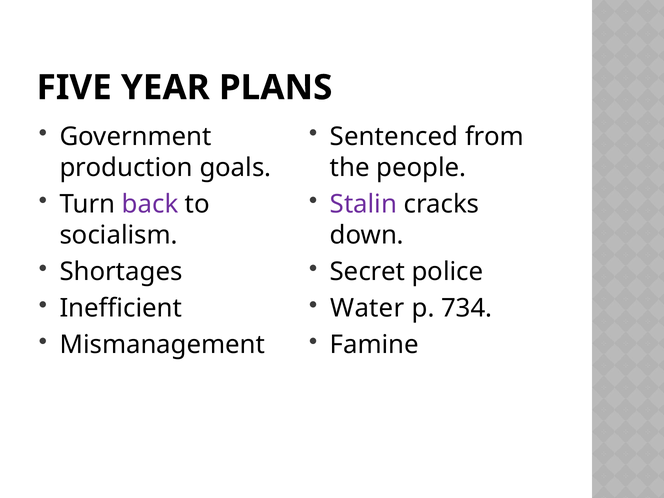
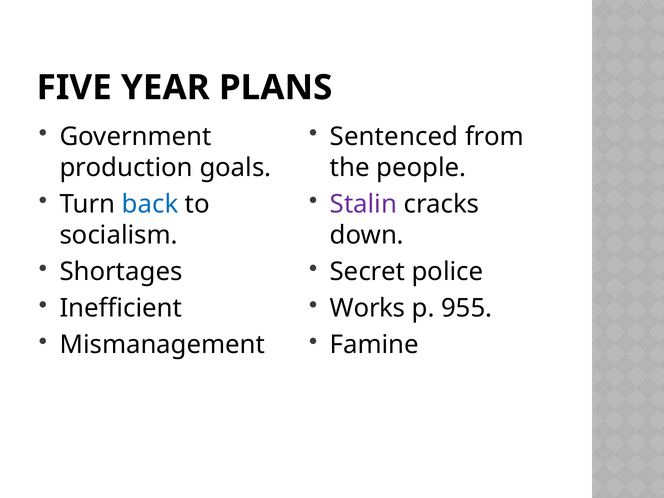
back colour: purple -> blue
Water: Water -> Works
734: 734 -> 955
